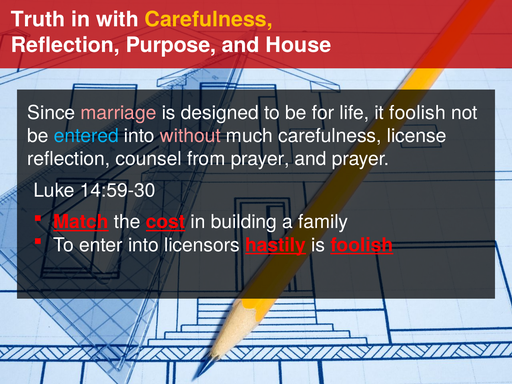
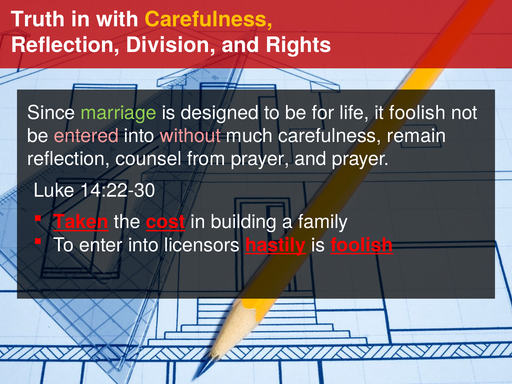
Purpose: Purpose -> Division
House: House -> Rights
marriage colour: pink -> light green
entered colour: light blue -> pink
license: license -> remain
14:59-30: 14:59-30 -> 14:22-30
Match: Match -> Taken
